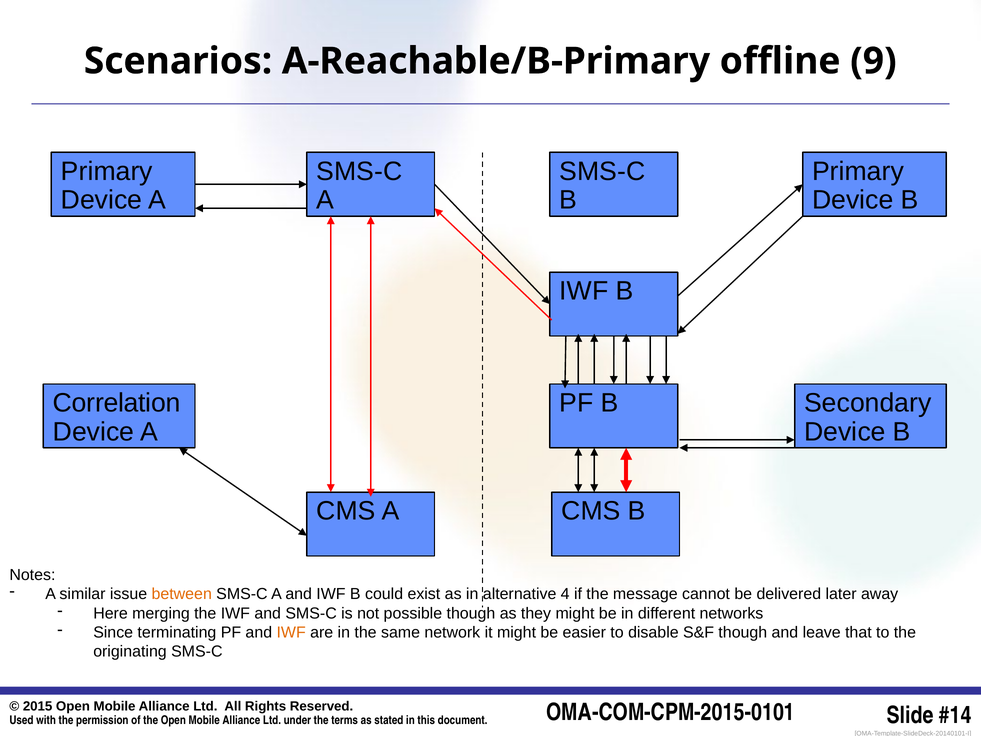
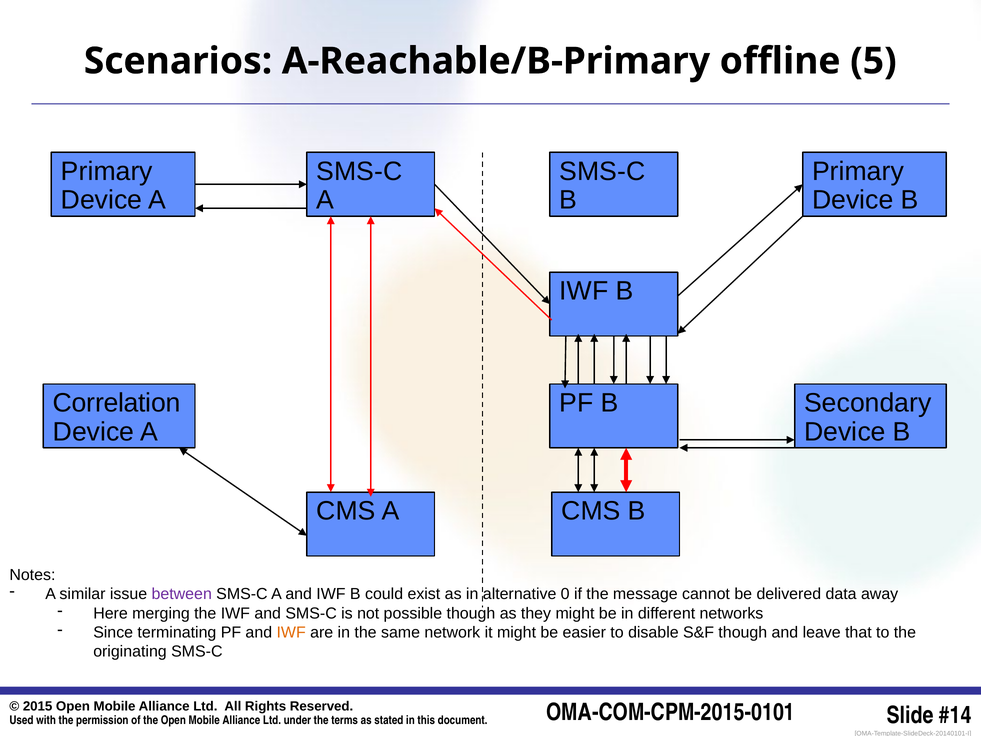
9: 9 -> 5
between colour: orange -> purple
4: 4 -> 0
later: later -> data
